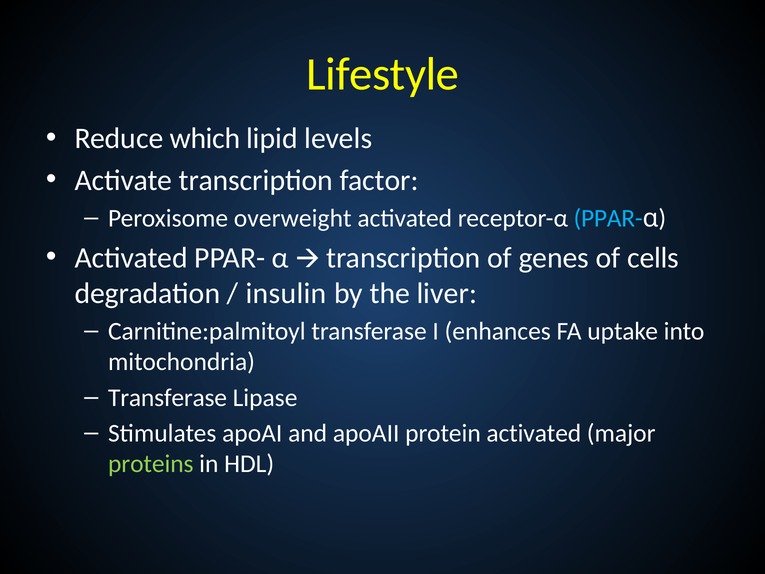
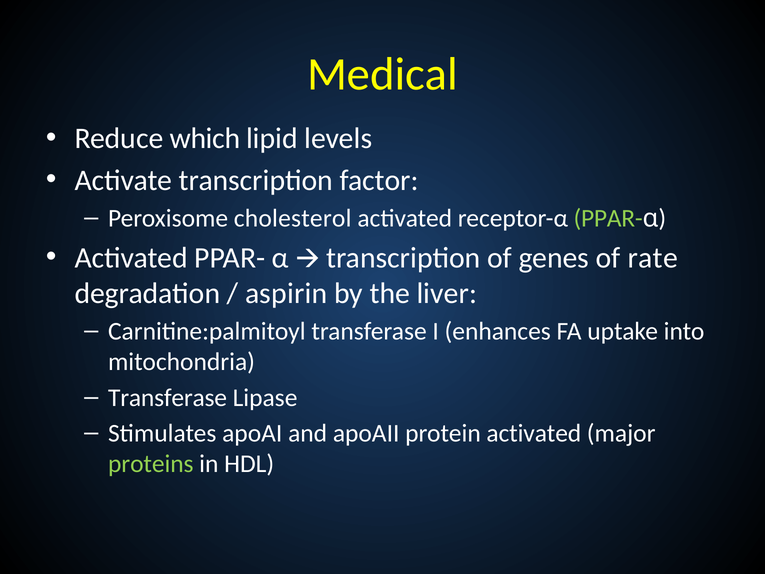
Lifestyle: Lifestyle -> Medical
overweight: overweight -> cholesterol
PPAR- at (608, 218) colour: light blue -> light green
cells: cells -> rate
insulin: insulin -> aspirin
